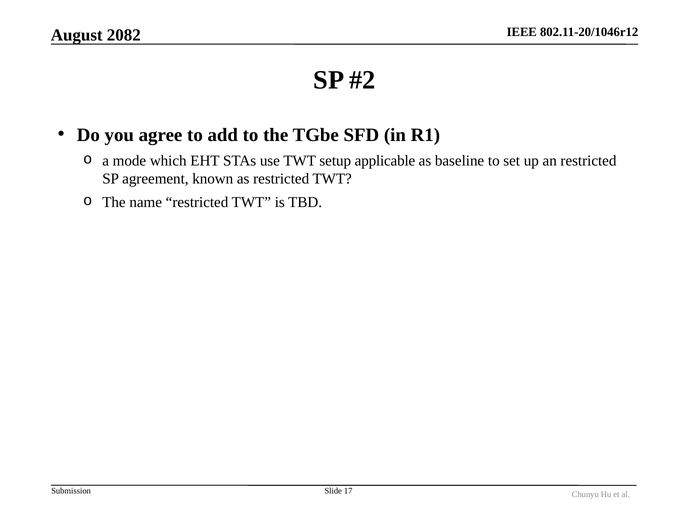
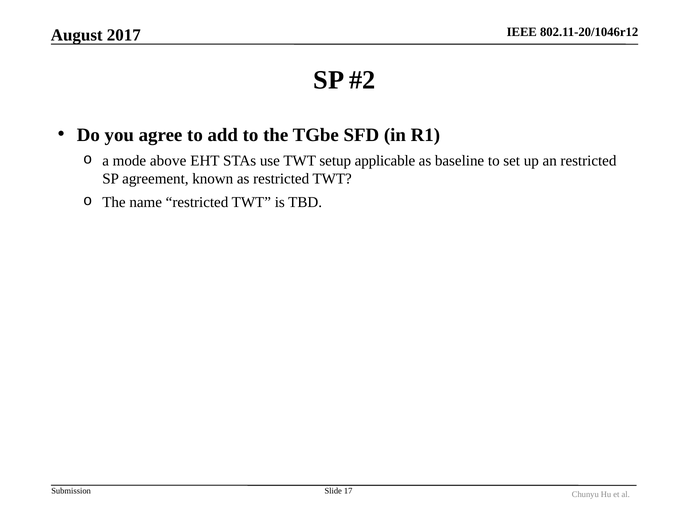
2082: 2082 -> 2017
which: which -> above
